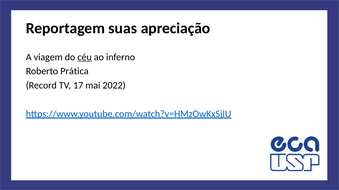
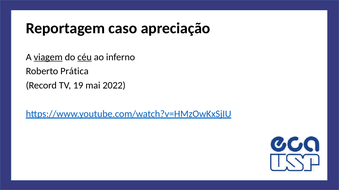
suas: suas -> caso
viagem underline: none -> present
17: 17 -> 19
